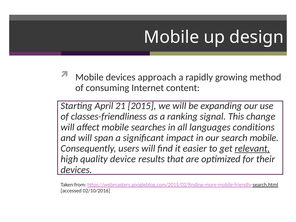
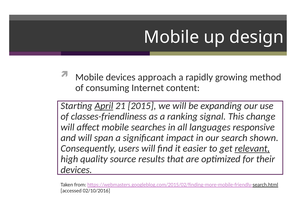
April underline: none -> present
conditions: conditions -> responsive
search mobile: mobile -> shown
device: device -> source
